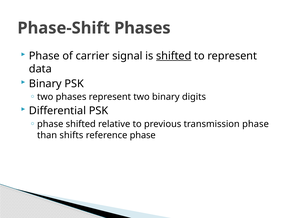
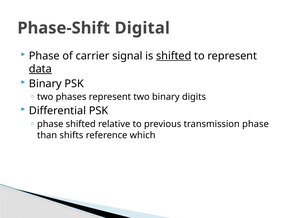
Phase-Shift Phases: Phases -> Digital
data underline: none -> present
reference phase: phase -> which
